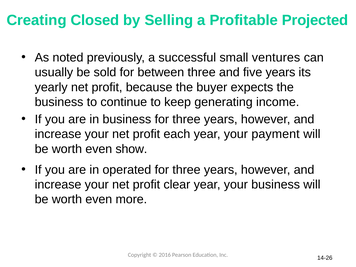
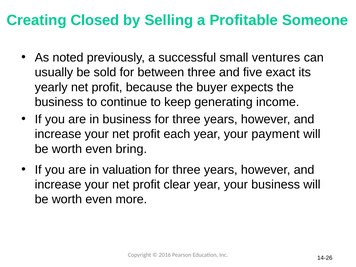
Projected: Projected -> Someone
five years: years -> exact
show: show -> bring
operated: operated -> valuation
